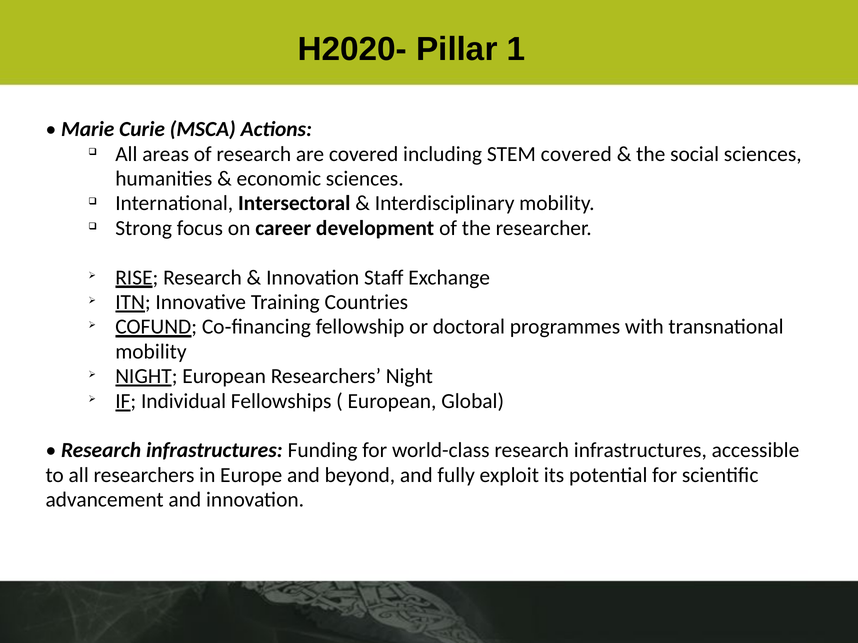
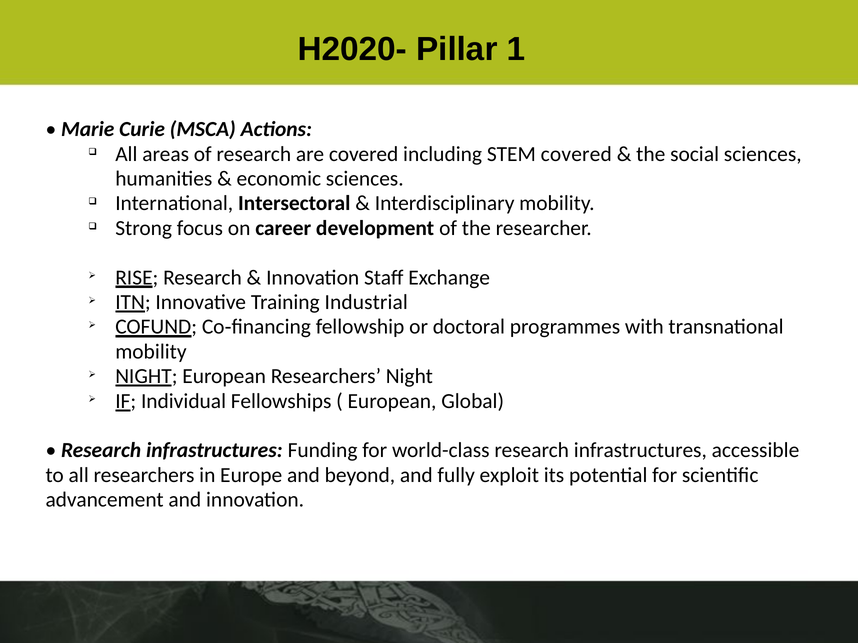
Countries: Countries -> Industrial
